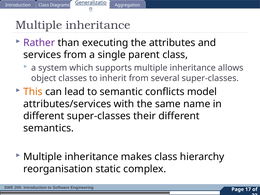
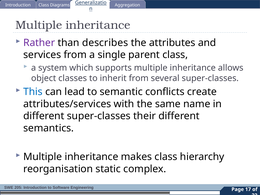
executing: executing -> describes
This colour: orange -> blue
model: model -> create
